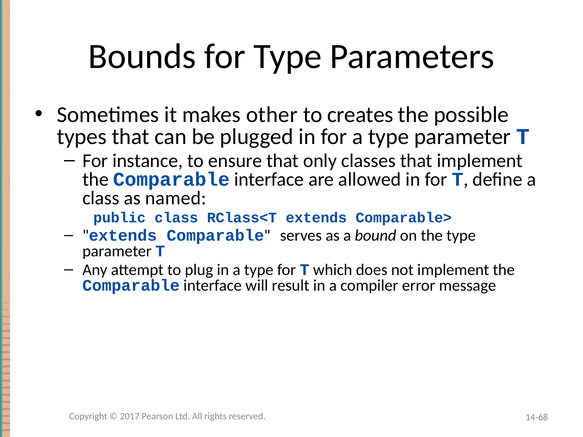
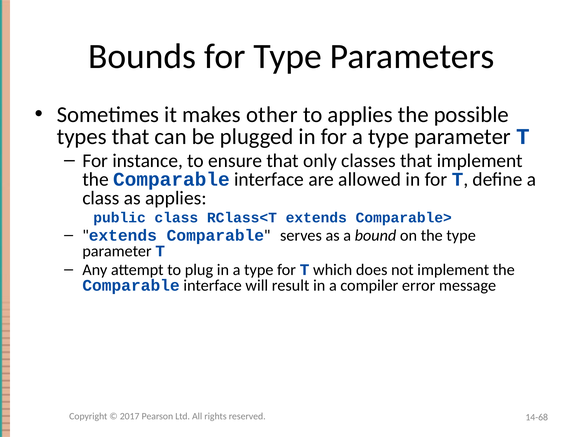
to creates: creates -> applies
as named: named -> applies
